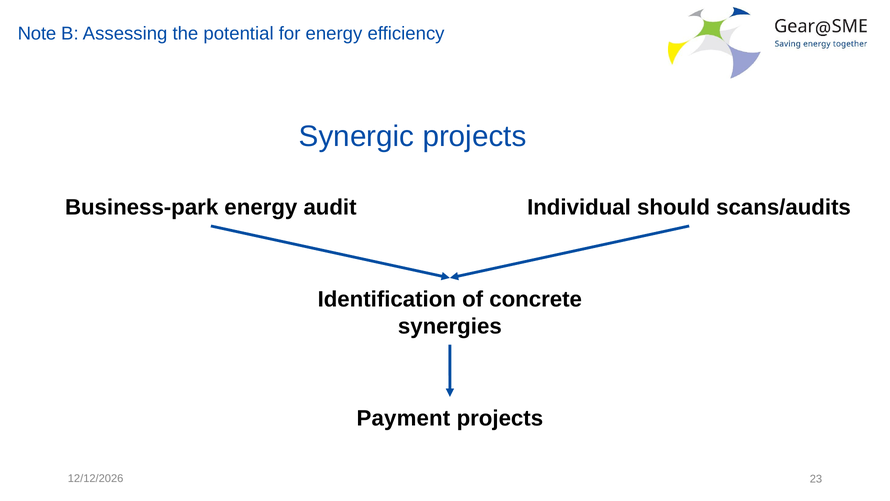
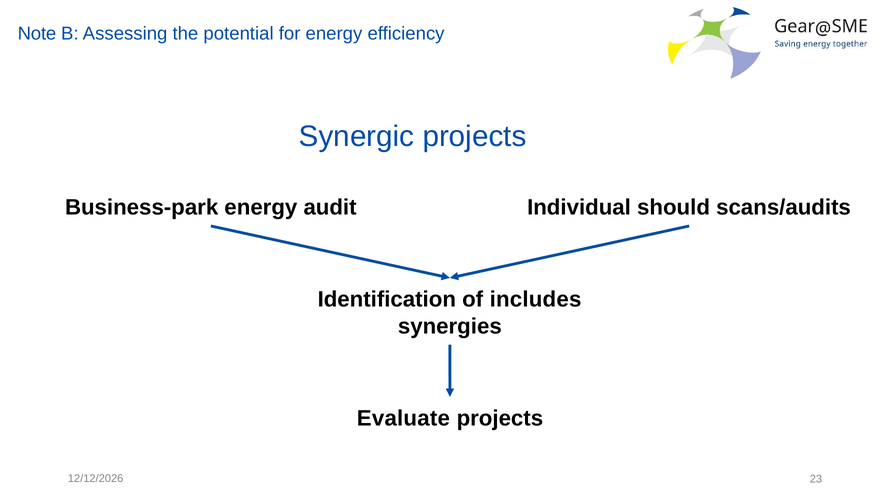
concrete: concrete -> includes
Payment: Payment -> Evaluate
